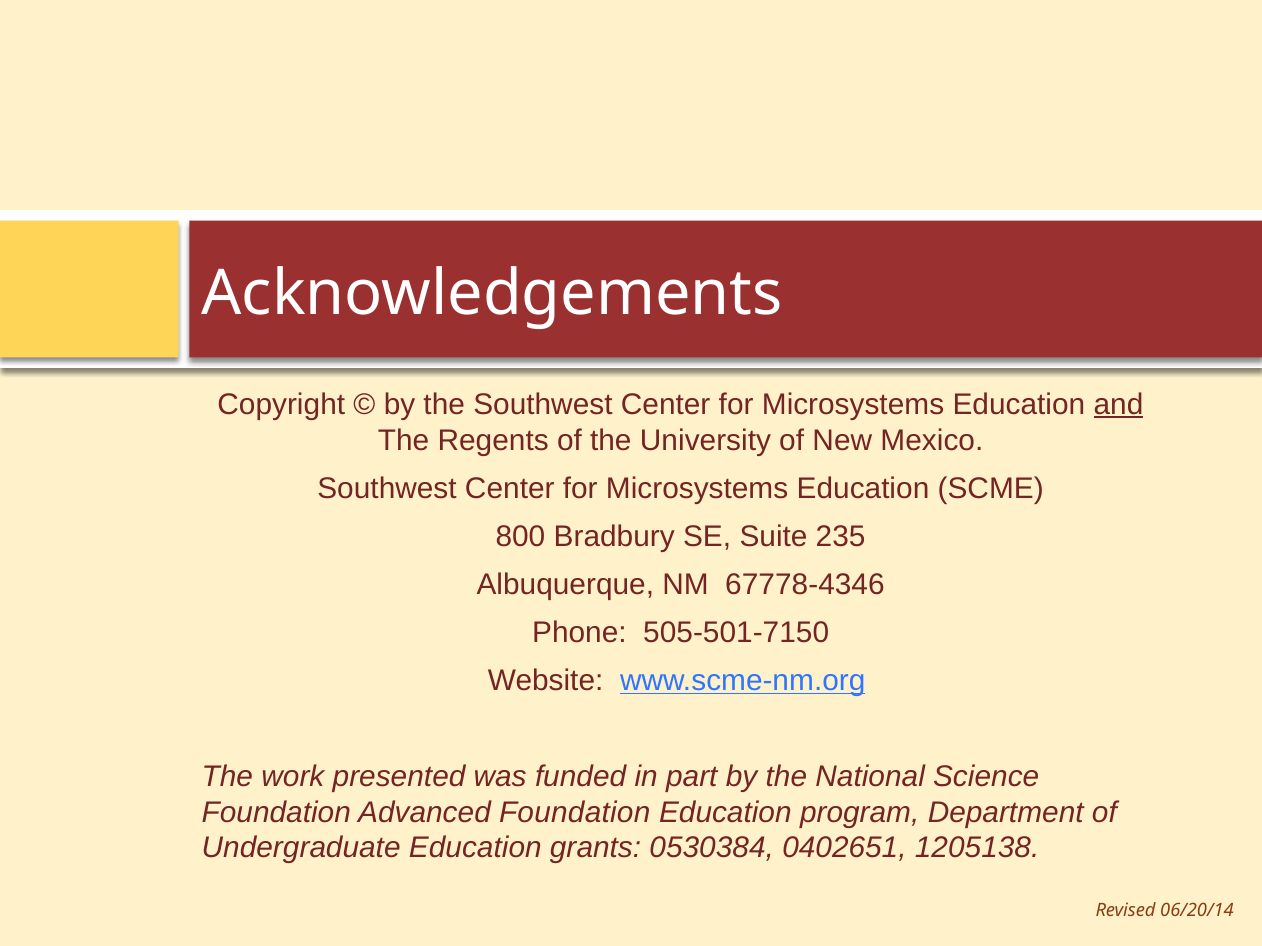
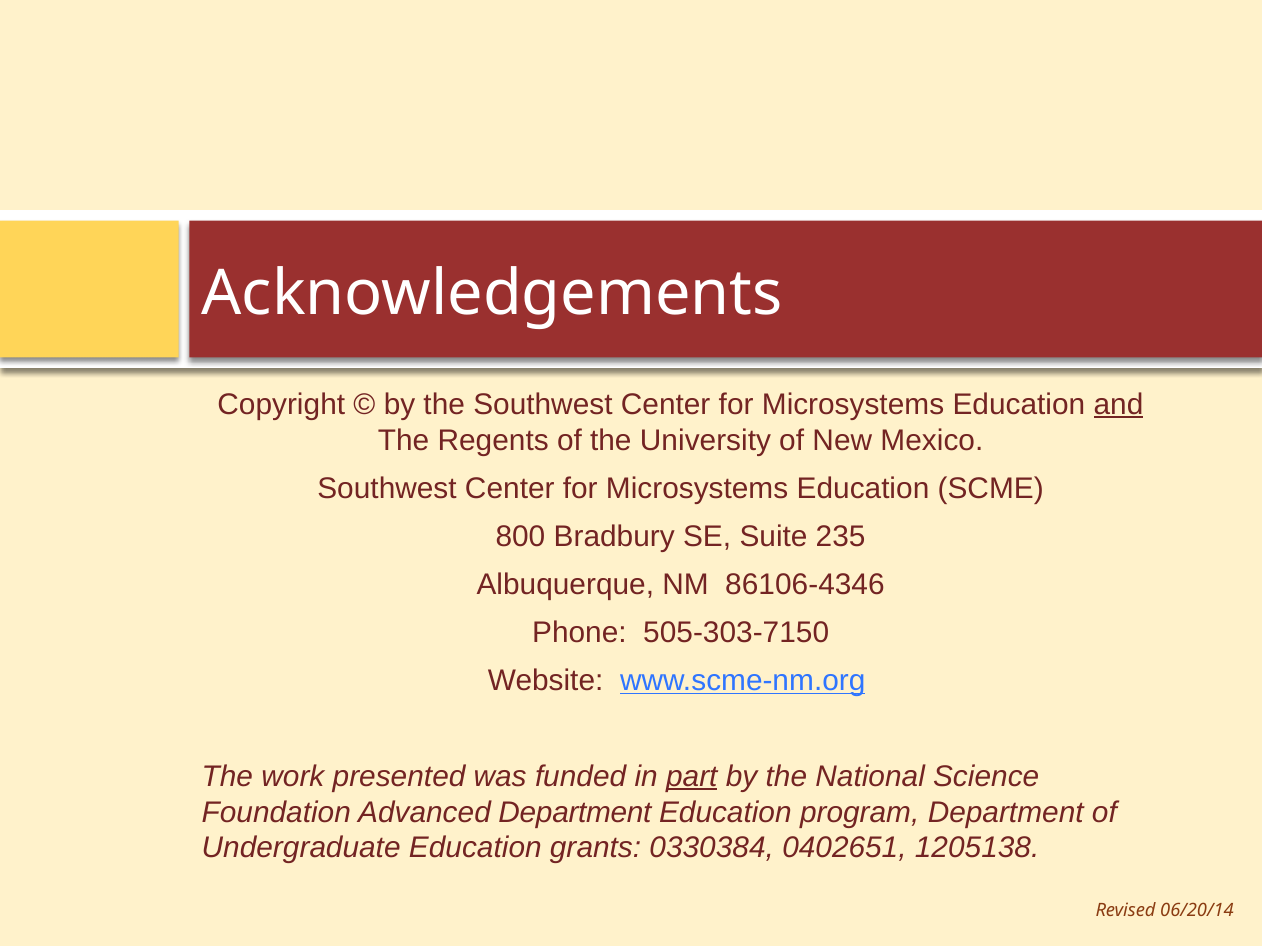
67778-4346: 67778-4346 -> 86106-4346
505-501-7150: 505-501-7150 -> 505-303-7150
part underline: none -> present
Advanced Foundation: Foundation -> Department
0530384: 0530384 -> 0330384
